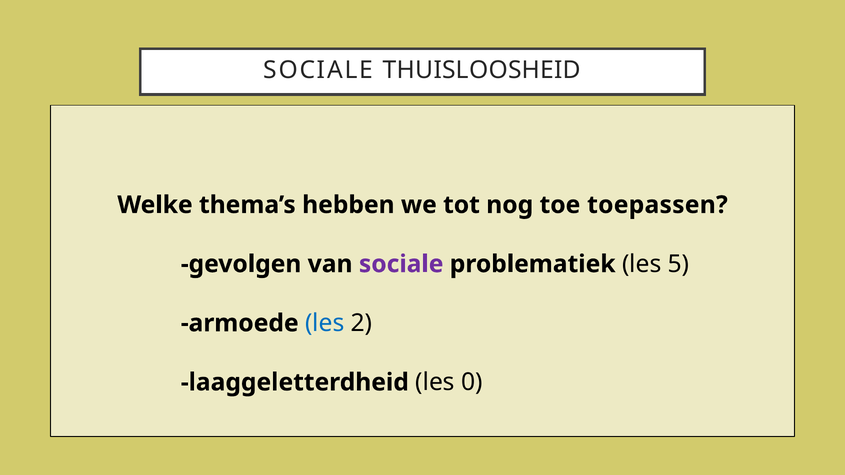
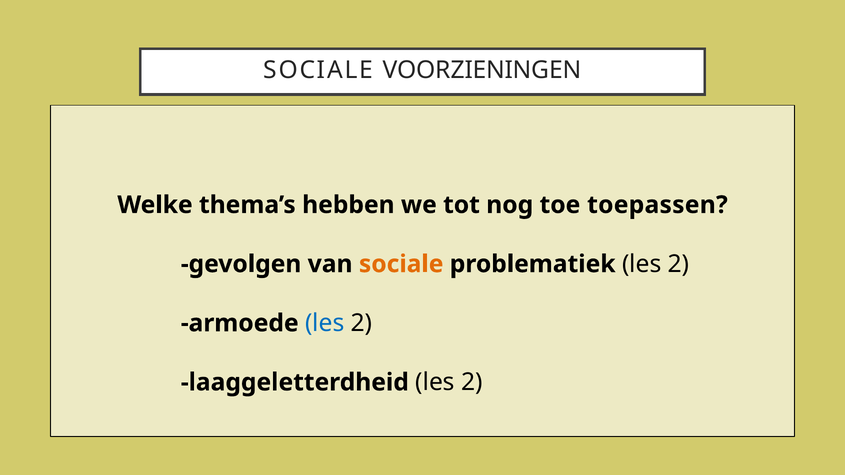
THUISLOOSHEID: THUISLOOSHEID -> VOORZIENINGEN
sociale at (401, 264) colour: purple -> orange
problematiek les 5: 5 -> 2
laaggeletterdheid les 0: 0 -> 2
